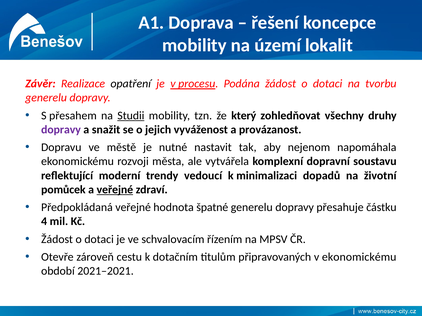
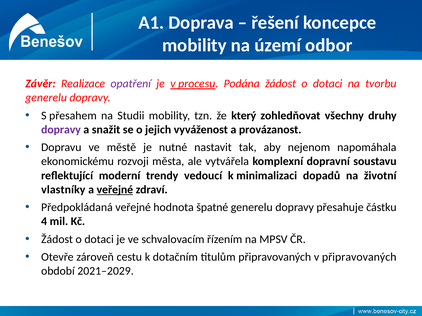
lokalit: lokalit -> odbor
opatření colour: black -> purple
Studii underline: present -> none
pomůcek: pomůcek -> vlastníky
v ekonomickému: ekonomickému -> připravovaných
2021–2021: 2021–2021 -> 2021–2029
